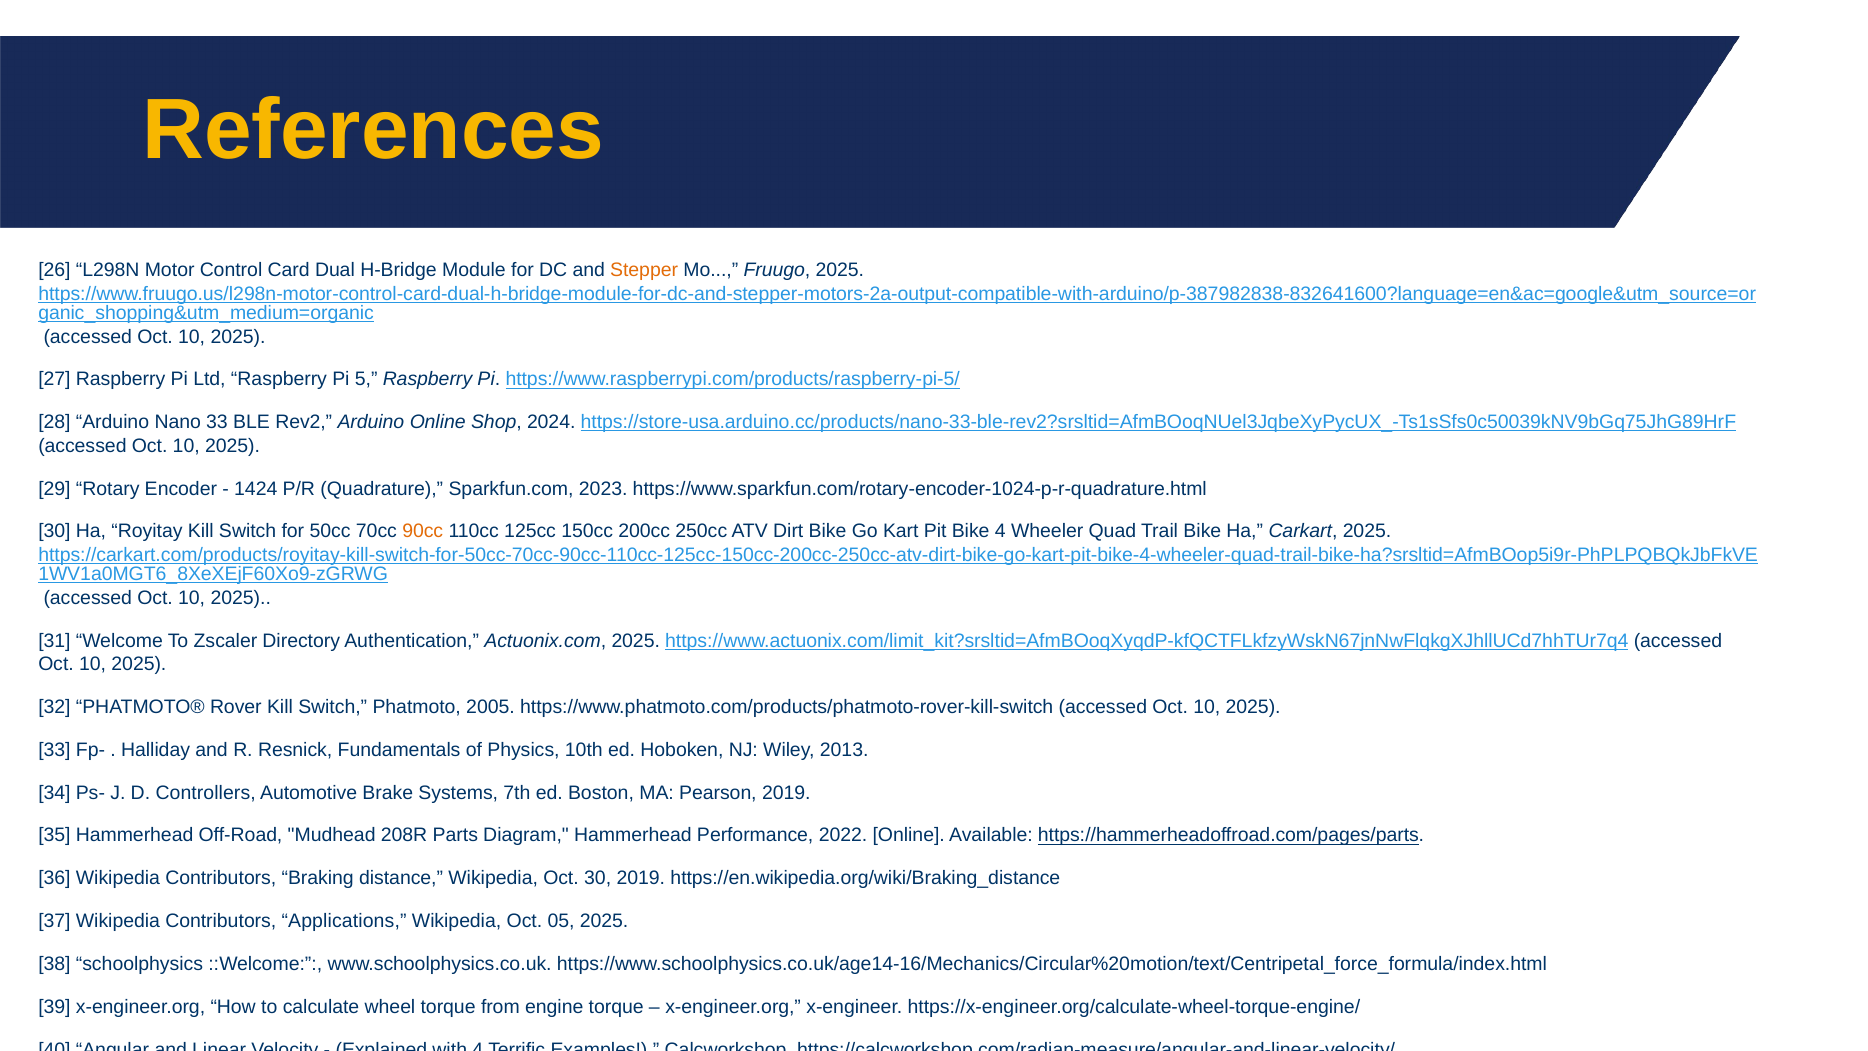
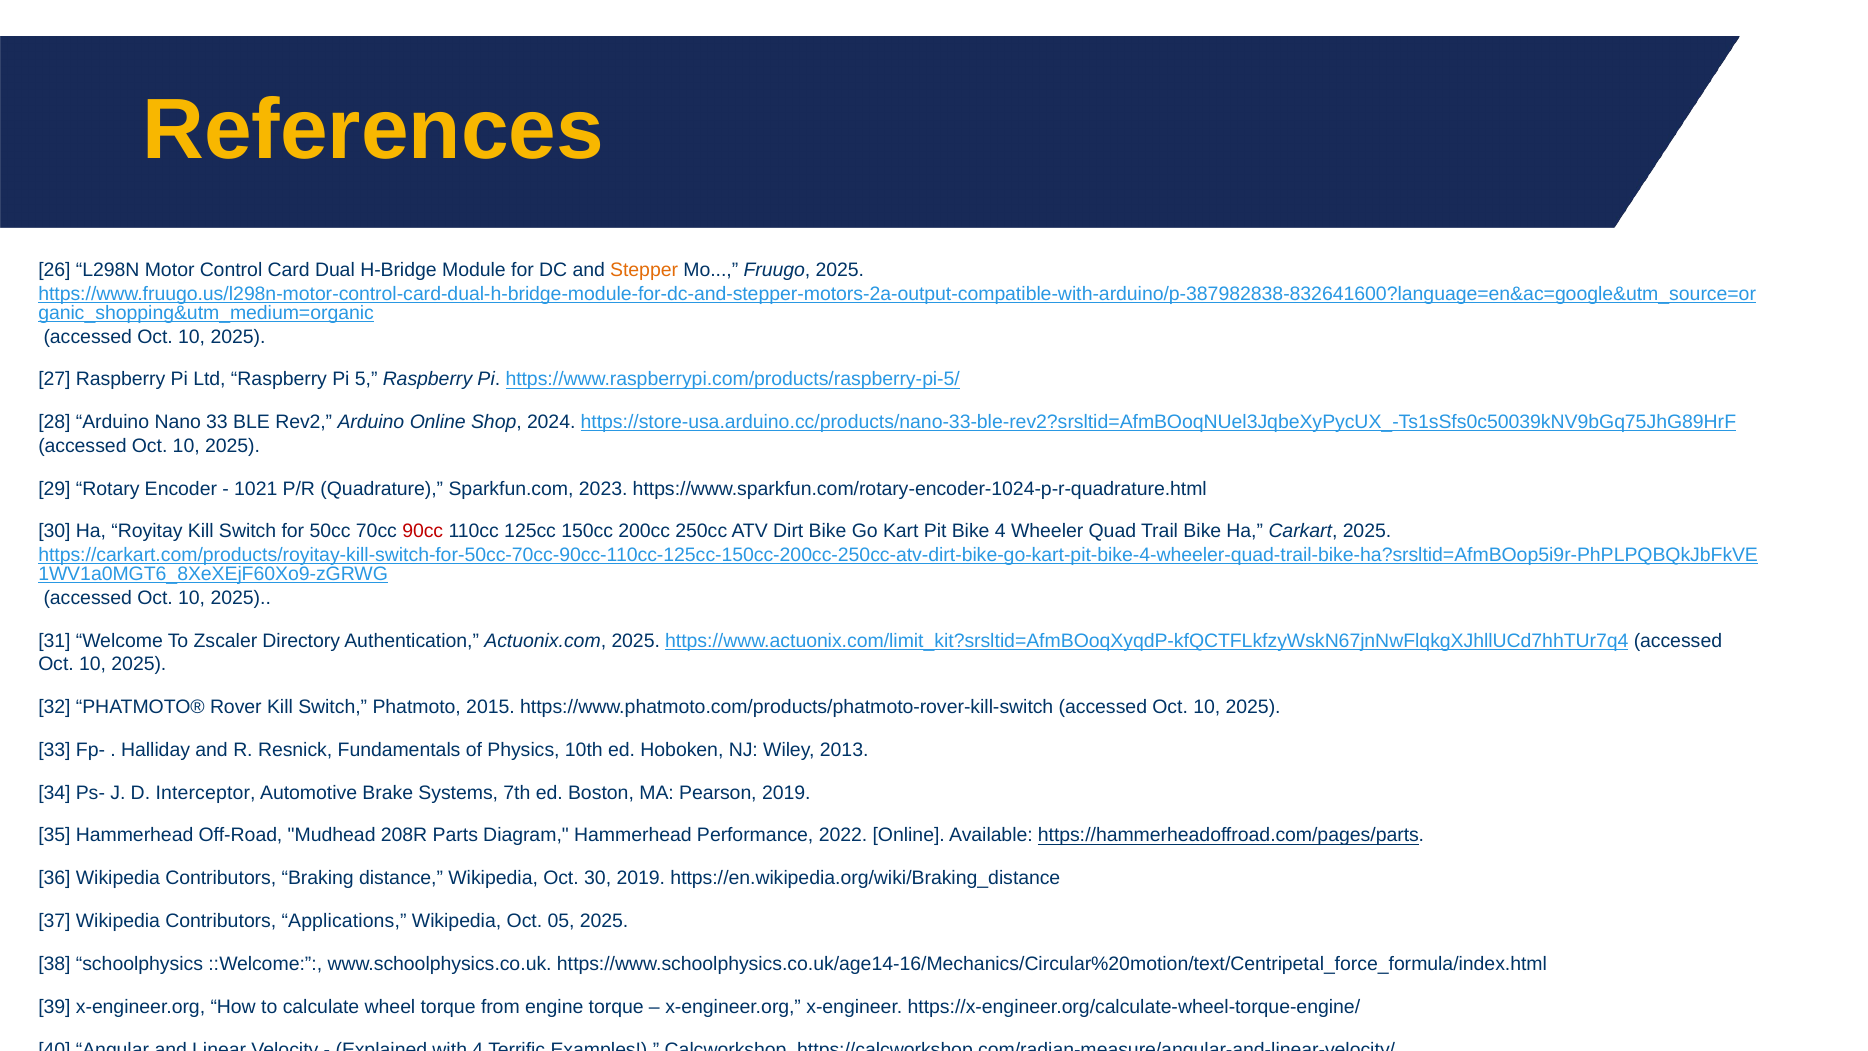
1424: 1424 -> 1021
90cc colour: orange -> red
2005: 2005 -> 2015
Controllers: Controllers -> Interceptor
